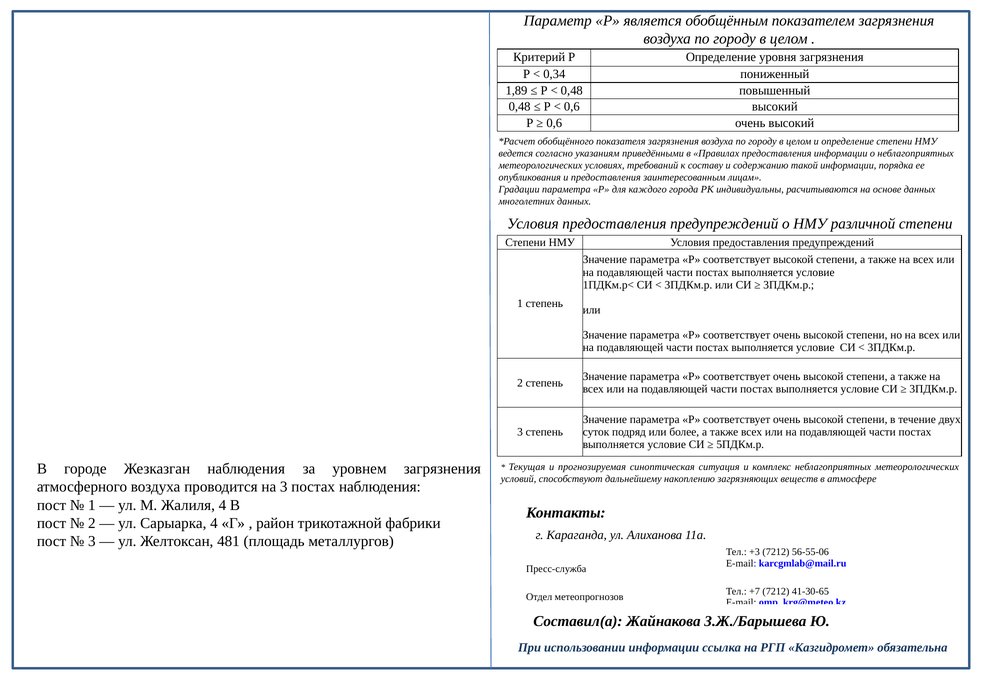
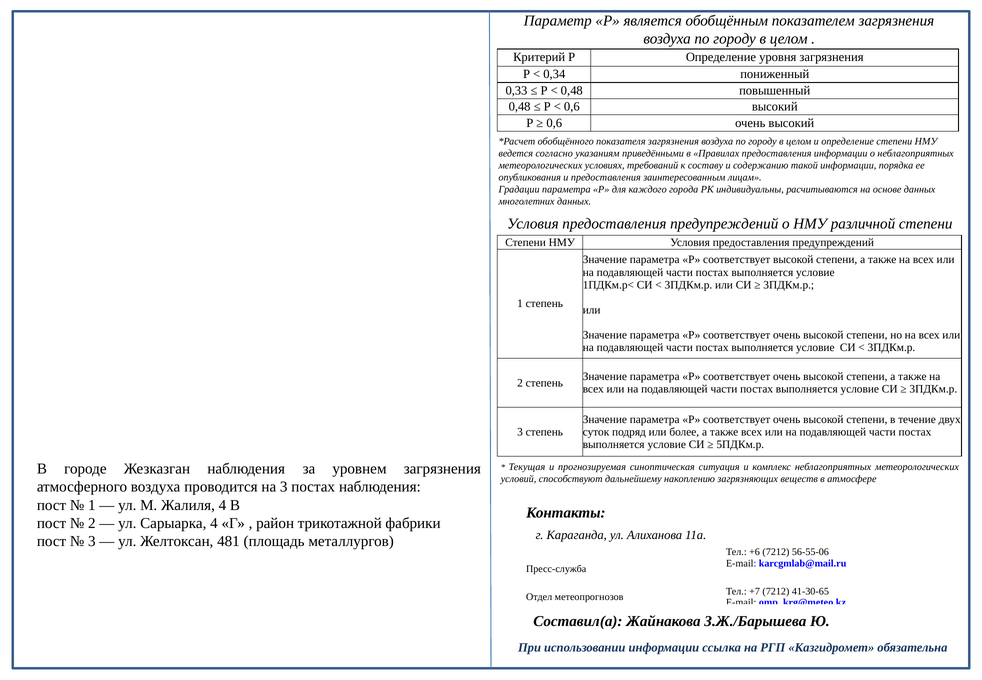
1,89: 1,89 -> 0,33
+3: +3 -> +6
